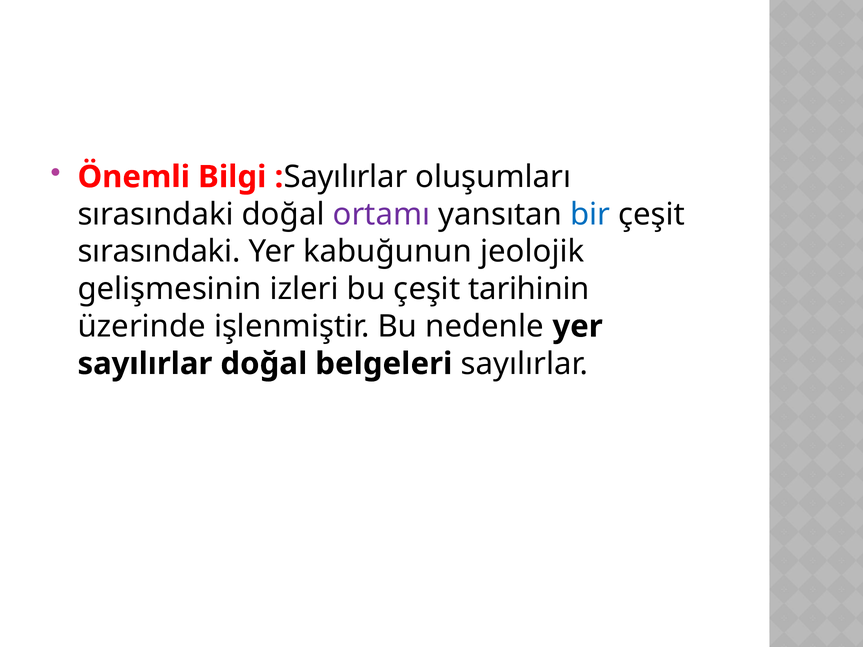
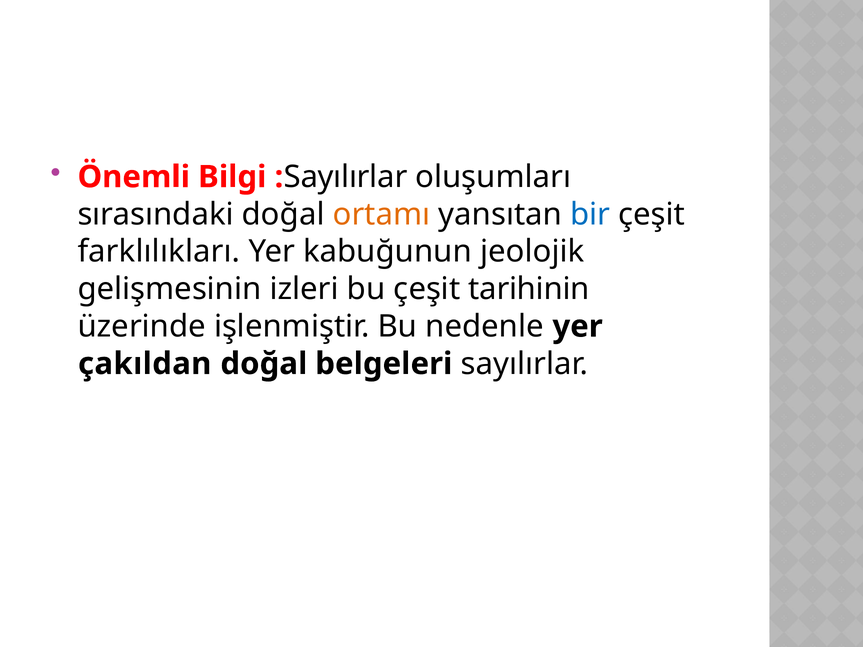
ortamı colour: purple -> orange
sırasındaki at (159, 252): sırasındaki -> farklılıkları
sayılırlar at (145, 364): sayılırlar -> çakıldan
